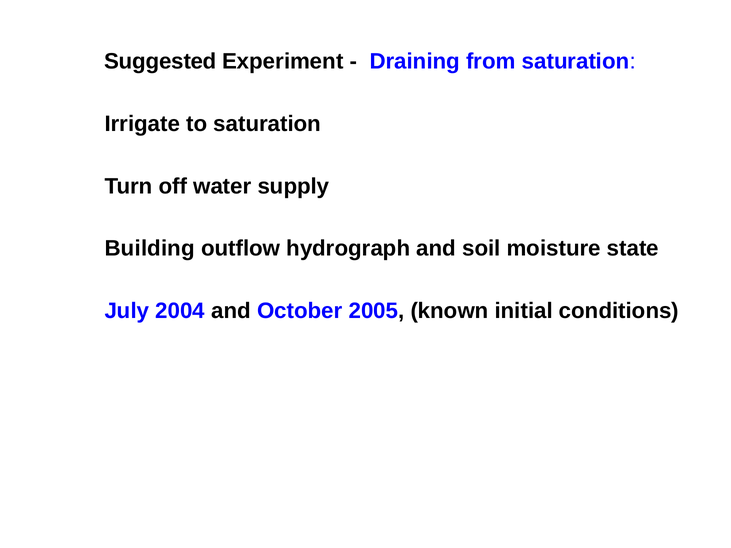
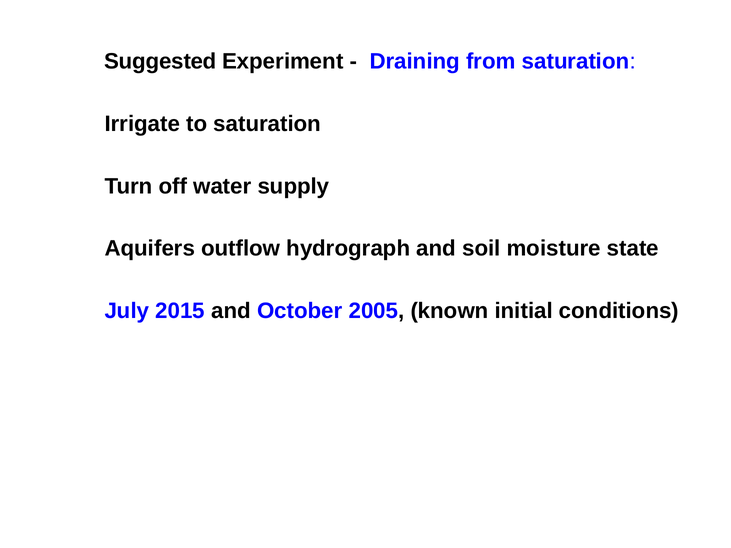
Building: Building -> Aquifers
2004: 2004 -> 2015
